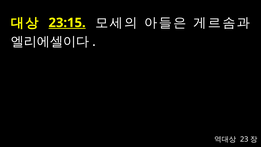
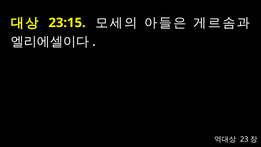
23:15 underline: present -> none
